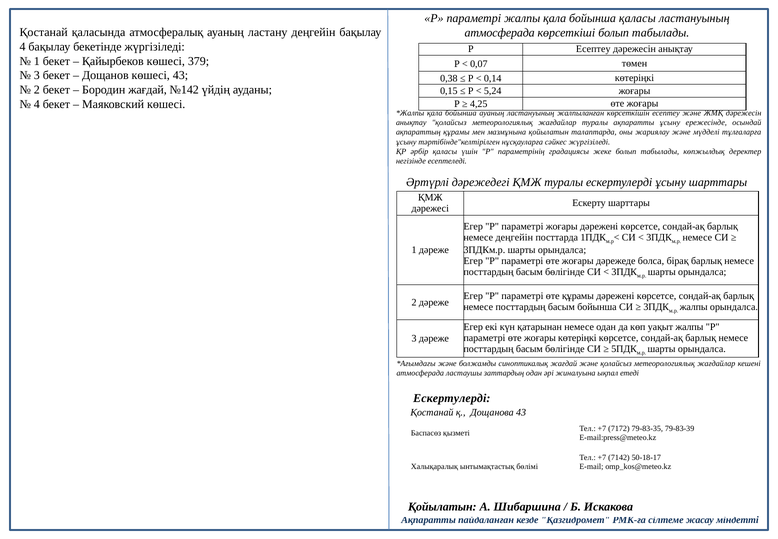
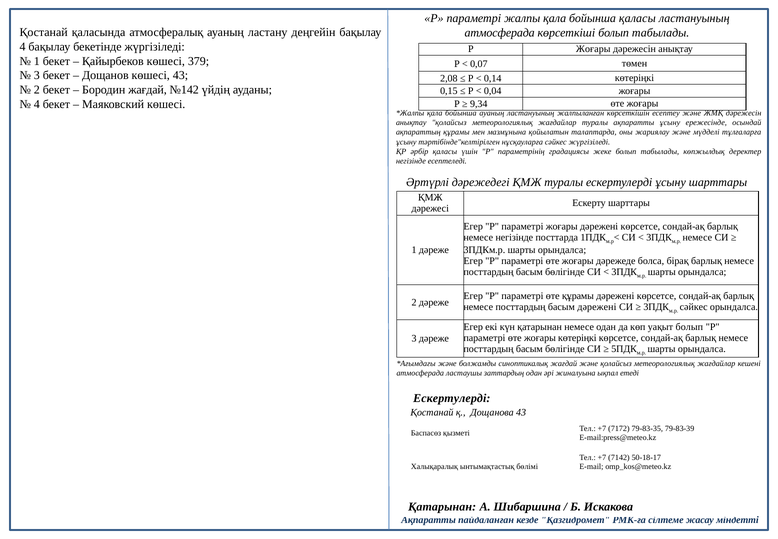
Р Есептеу: Есептеу -> Жоғары
0,38: 0,38 -> 2,08
5,24: 5,24 -> 0,04
4,25: 4,25 -> 9,34
немесе деңгейін: деңгейін -> негізінде
басым бойынша: бойынша -> дәрежені
жалпы at (694, 307): жалпы -> сәйкес
уақыт жалпы: жалпы -> болып
Қойылатын at (442, 506): Қойылатын -> Қатарынан
